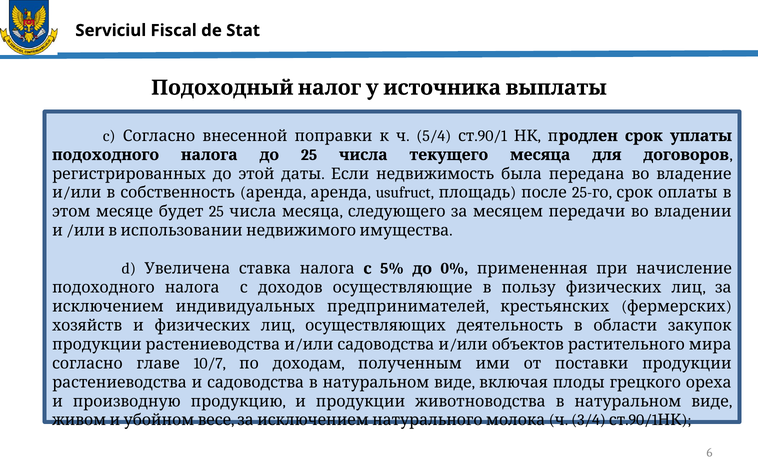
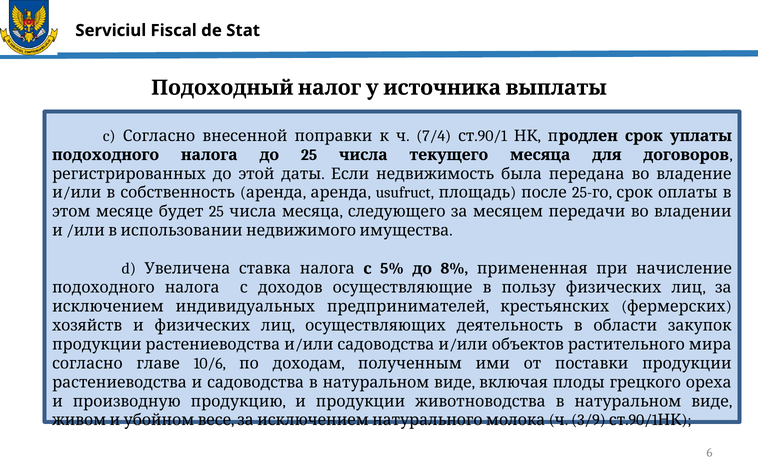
5/4: 5/4 -> 7/4
0%: 0% -> 8%
10/7: 10/7 -> 10/6
3/4: 3/4 -> 3/9
